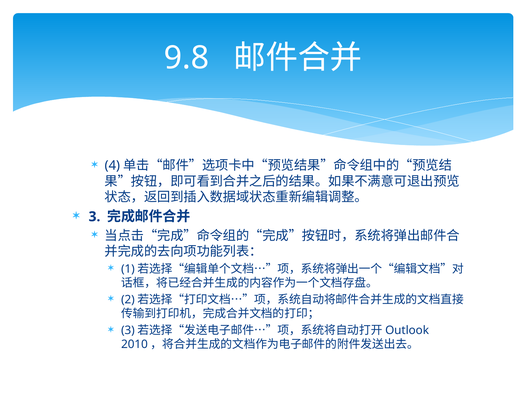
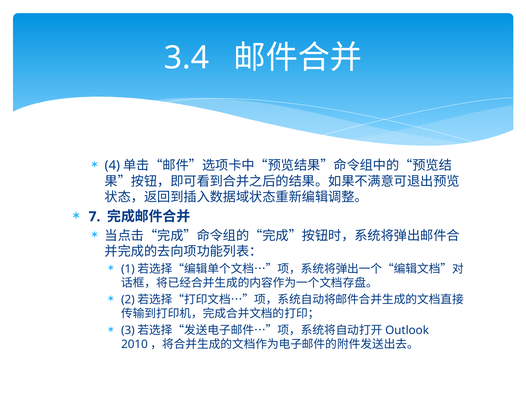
9.8: 9.8 -> 3.4
3: 3 -> 7
